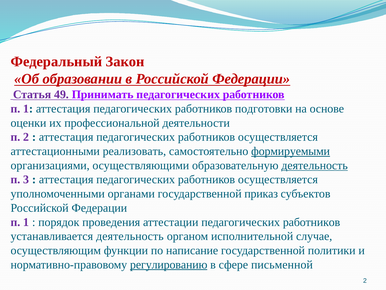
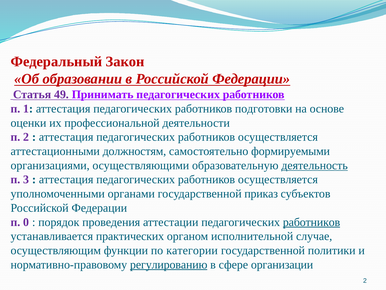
реализовать: реализовать -> должностям
формируемыми underline: present -> none
1 at (26, 222): 1 -> 0
работников at (312, 222) underline: none -> present
устанавливается деятельность: деятельность -> практических
написание: написание -> категории
письменной: письменной -> организации
